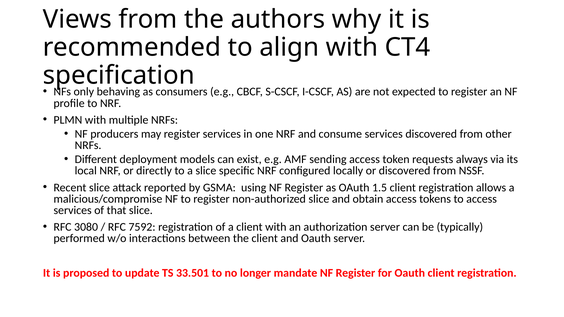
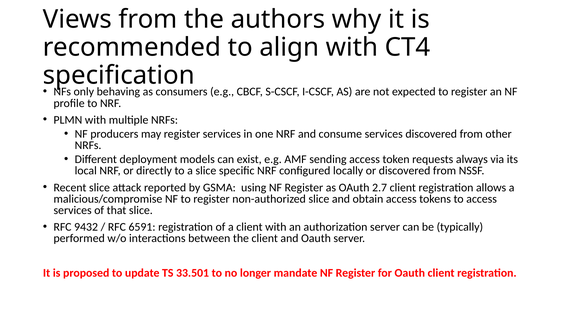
1.5: 1.5 -> 2.7
3080: 3080 -> 9432
7592: 7592 -> 6591
